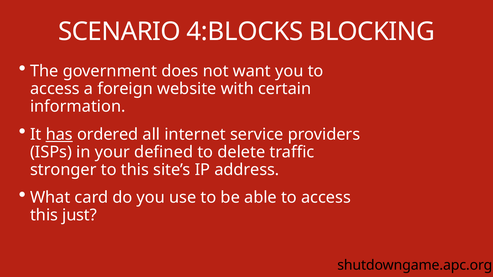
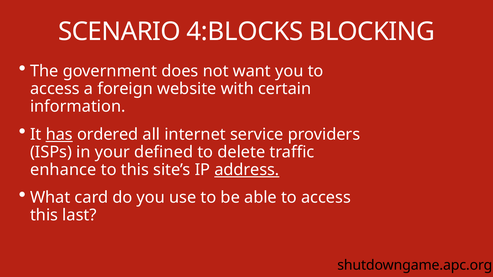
stronger: stronger -> enhance
address underline: none -> present
just: just -> last
